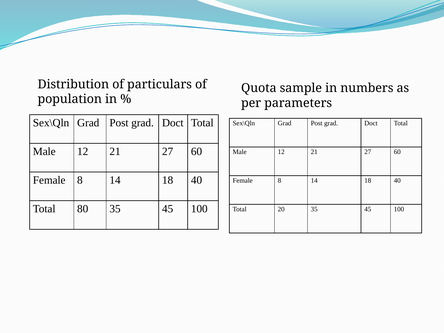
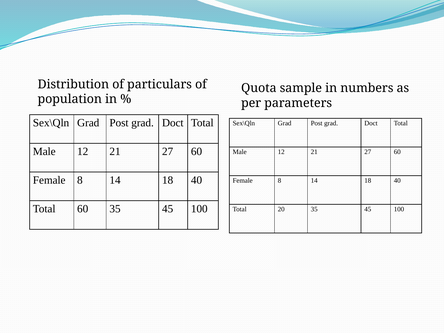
Total 80: 80 -> 60
